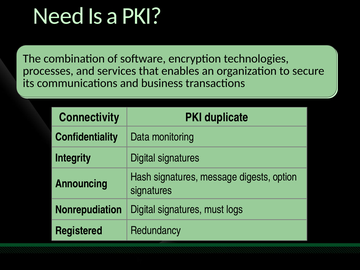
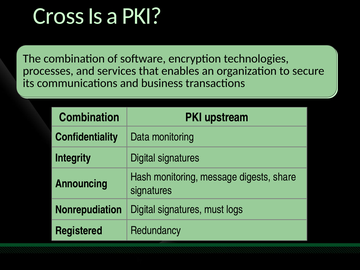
Need: Need -> Cross
Connectivity at (89, 117): Connectivity -> Combination
duplicate: duplicate -> upstream
Hash signatures: signatures -> monitoring
option: option -> share
